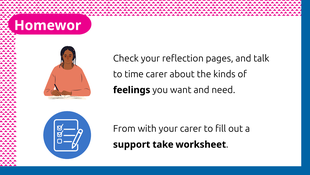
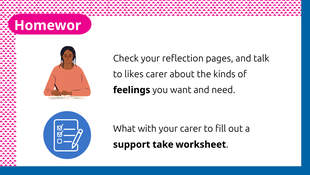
time: time -> likes
From: From -> What
